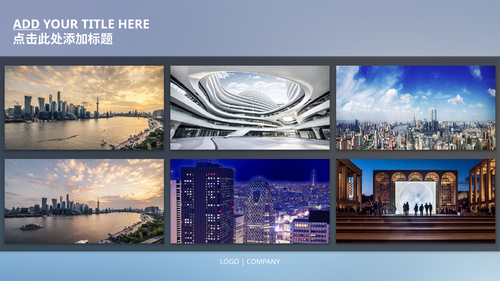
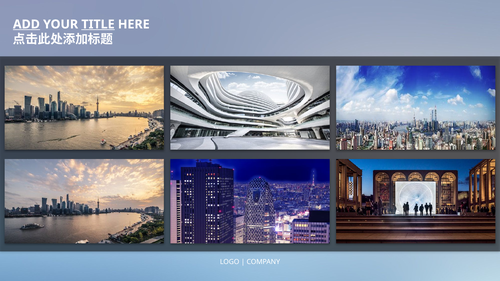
TITLE underline: none -> present
